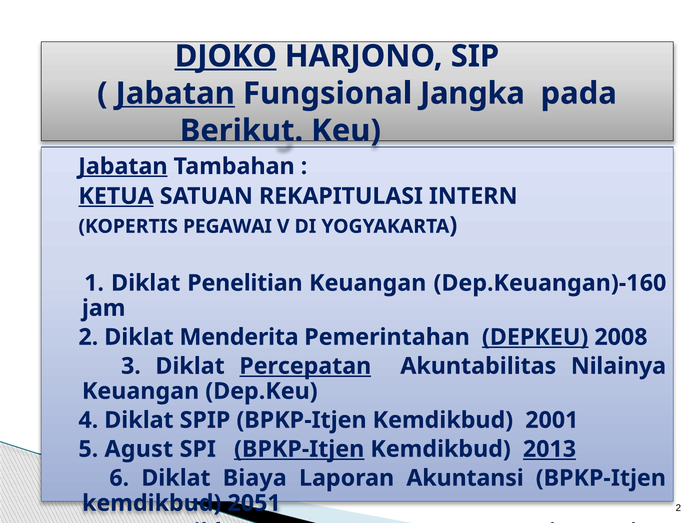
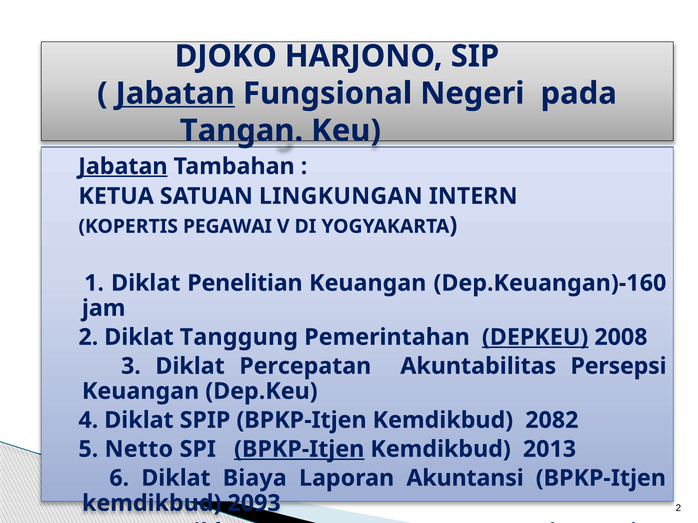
DJOKO underline: present -> none
Jangka: Jangka -> Negeri
Berikut: Berikut -> Tangan
KETUA underline: present -> none
REKAPITULASI: REKAPITULASI -> LINGKUNGAN
Menderita: Menderita -> Tanggung
Percepatan underline: present -> none
Nilainya: Nilainya -> Persepsi
2001: 2001 -> 2082
Agust: Agust -> Netto
2013 underline: present -> none
2051: 2051 -> 2093
